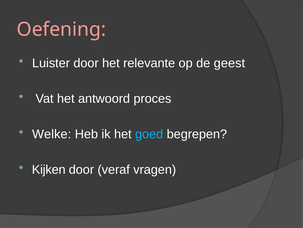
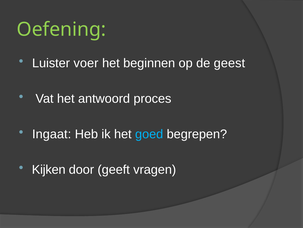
Oefening colour: pink -> light green
Luister door: door -> voer
relevante: relevante -> beginnen
Welke: Welke -> Ingaat
veraf: veraf -> geeft
